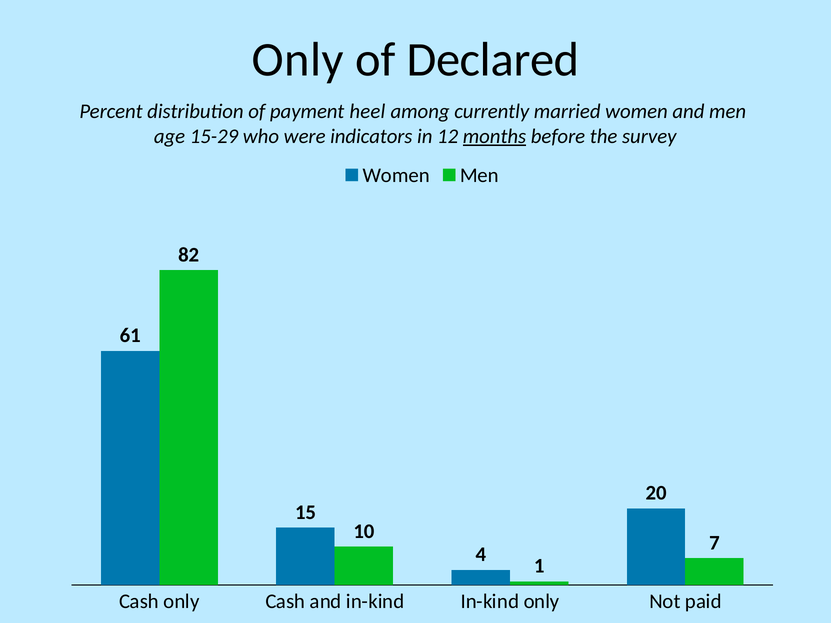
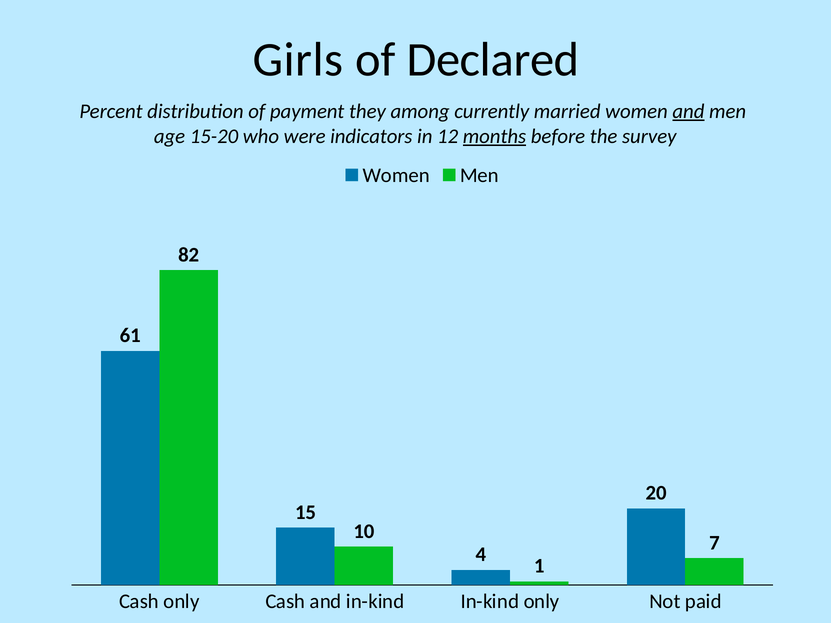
Only at (298, 60): Only -> Girls
heel: heel -> they
and at (688, 111) underline: none -> present
15-29: 15-29 -> 15-20
